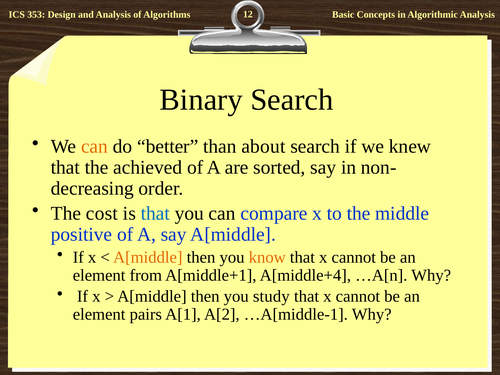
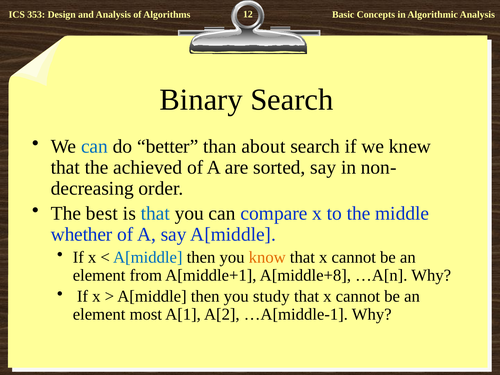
can at (95, 146) colour: orange -> blue
cost: cost -> best
positive: positive -> whether
A[middle at (148, 257) colour: orange -> blue
A[middle+4: A[middle+4 -> A[middle+8
pairs: pairs -> most
